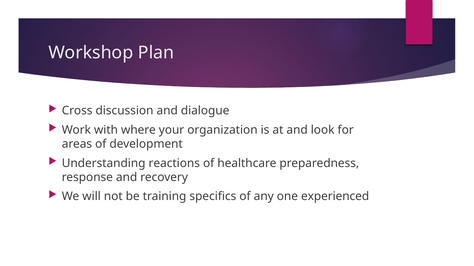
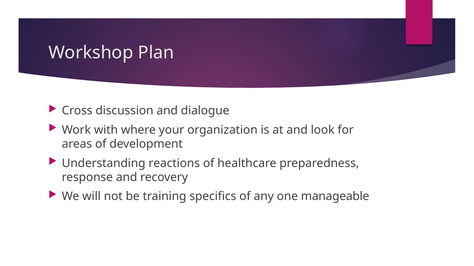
experienced: experienced -> manageable
